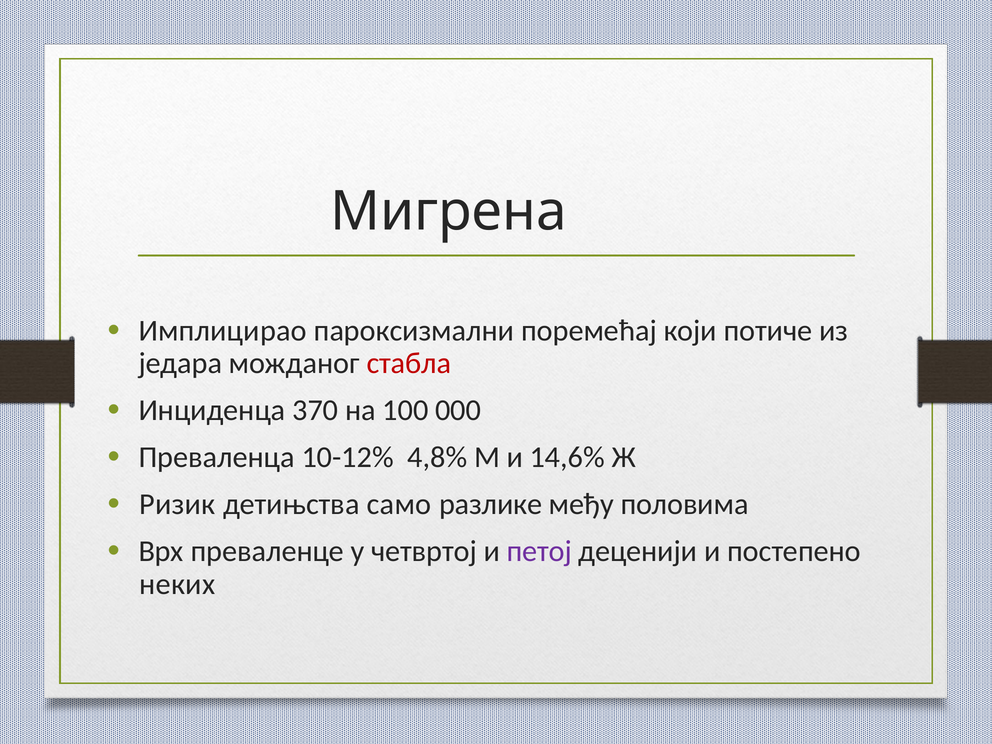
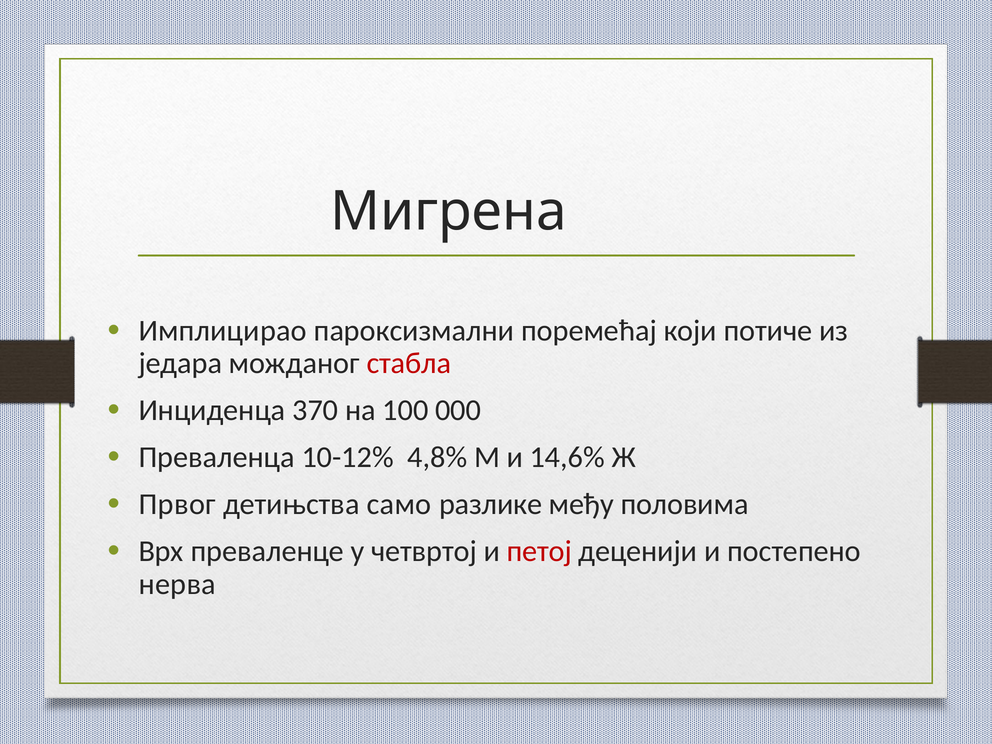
Ризик: Ризик -> Првог
петој colour: purple -> red
неких: неких -> нерва
